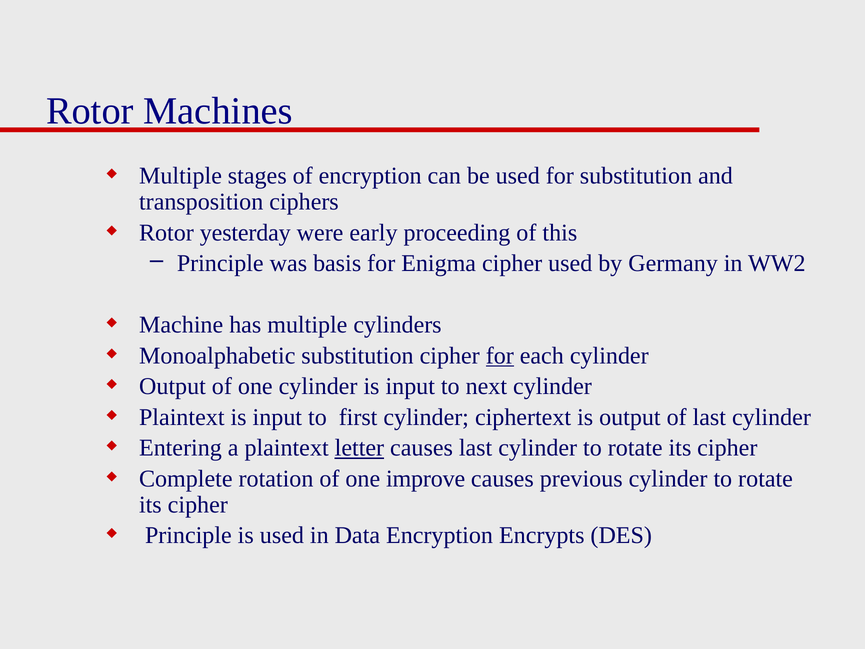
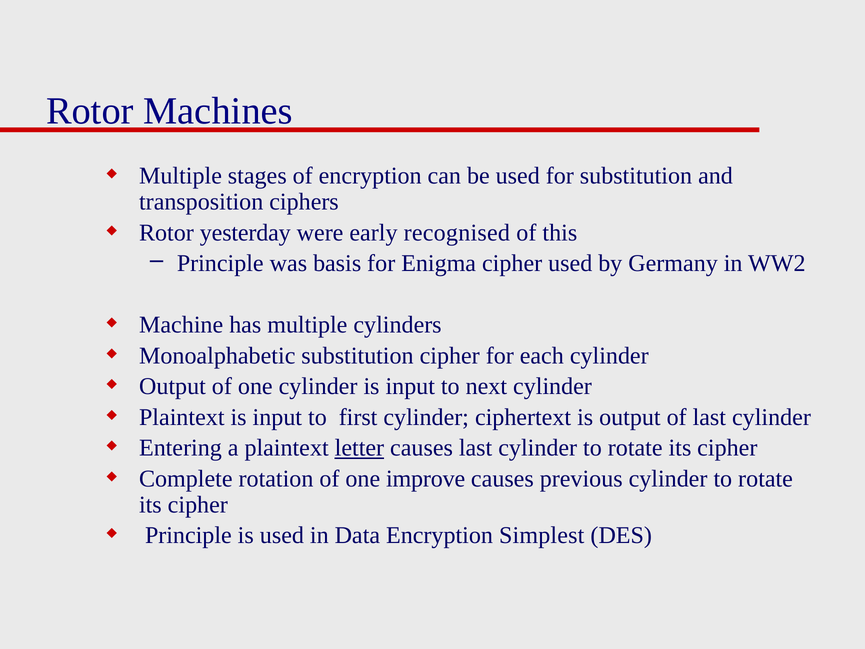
proceeding: proceeding -> recognised
for at (500, 356) underline: present -> none
Encrypts: Encrypts -> Simplest
